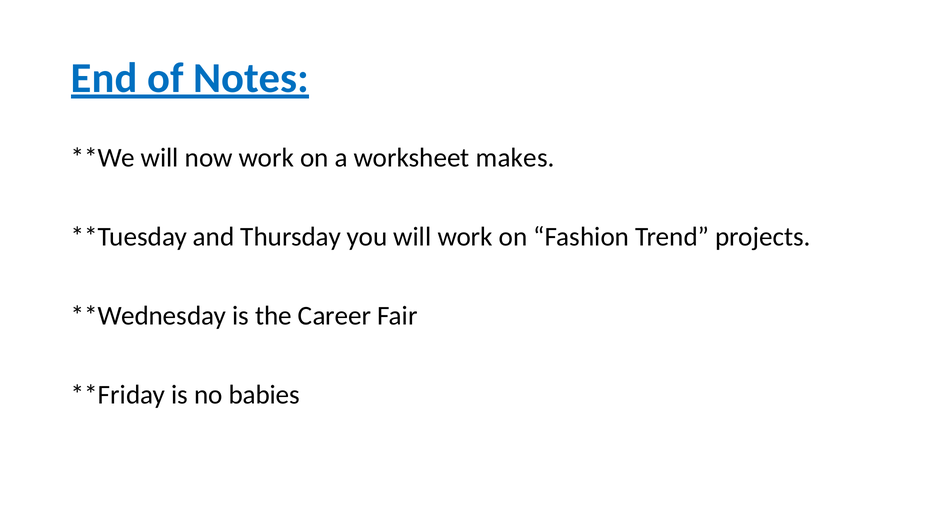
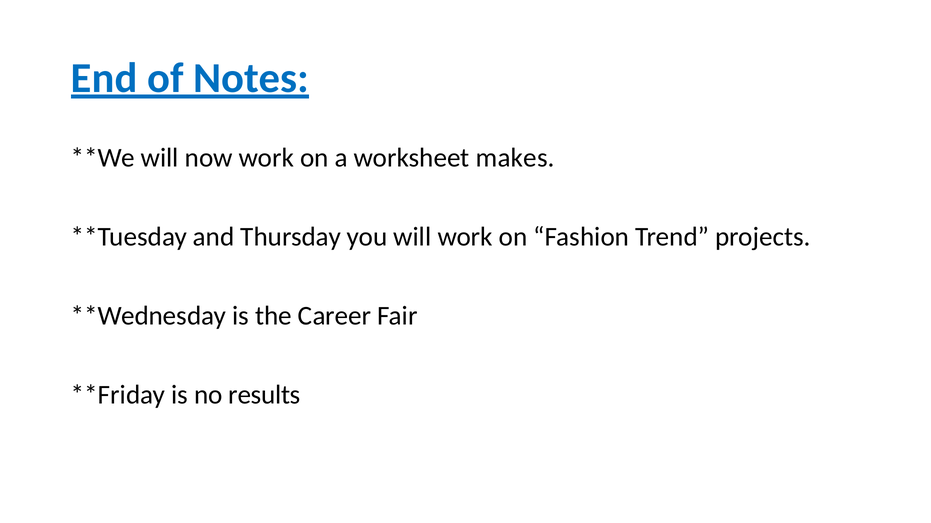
babies: babies -> results
